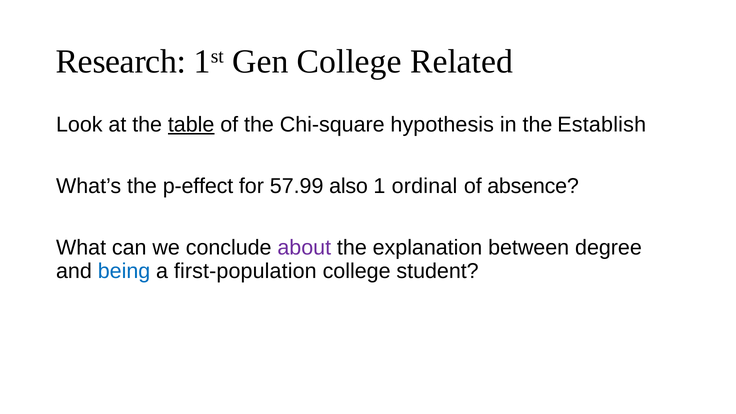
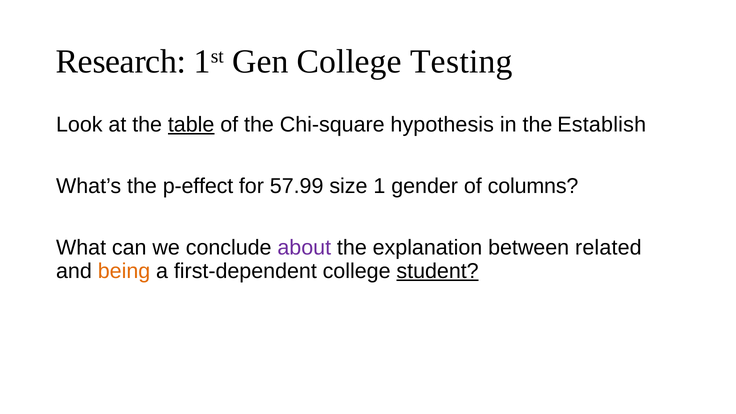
Related: Related -> Testing
also: also -> size
ordinal: ordinal -> gender
absence: absence -> columns
degree: degree -> related
being colour: blue -> orange
first-population: first-population -> first-dependent
student underline: none -> present
